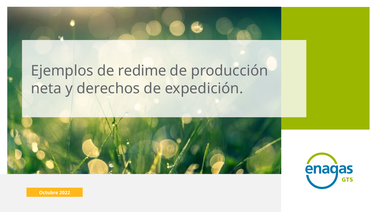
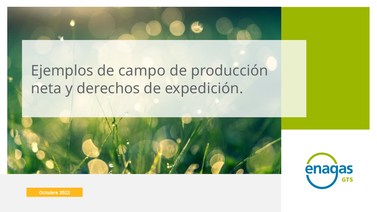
redime: redime -> campo
